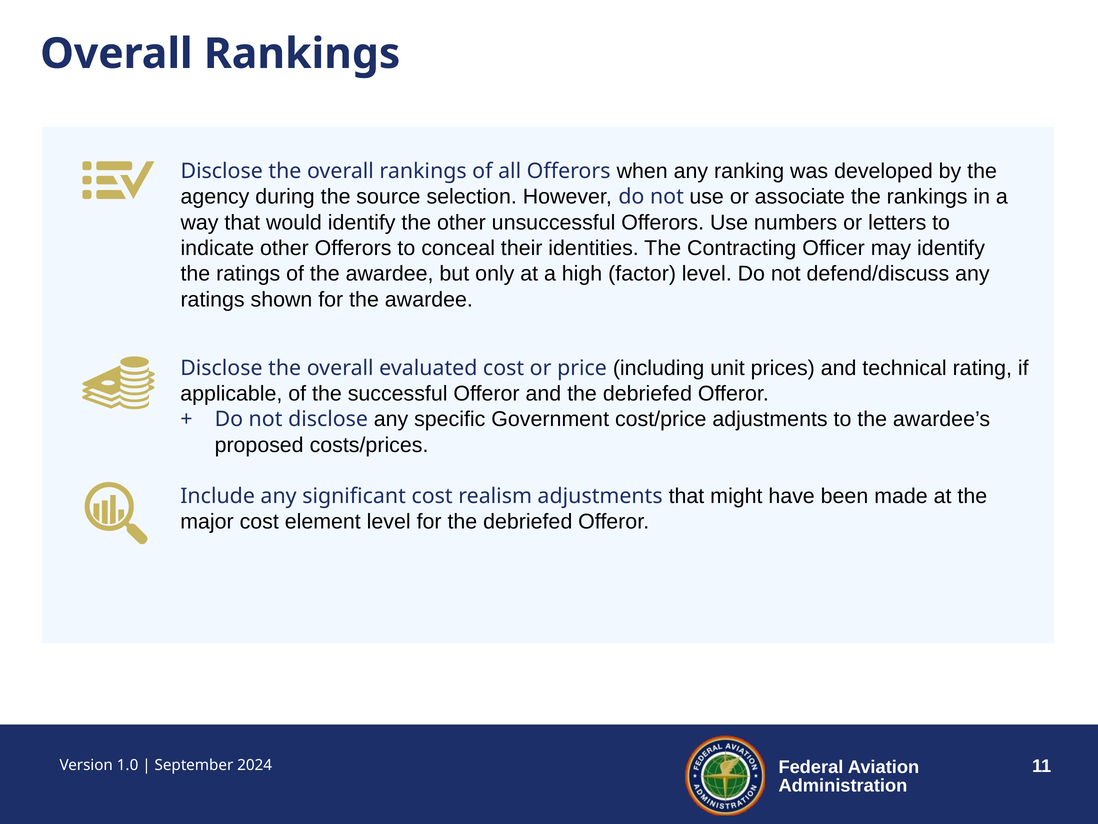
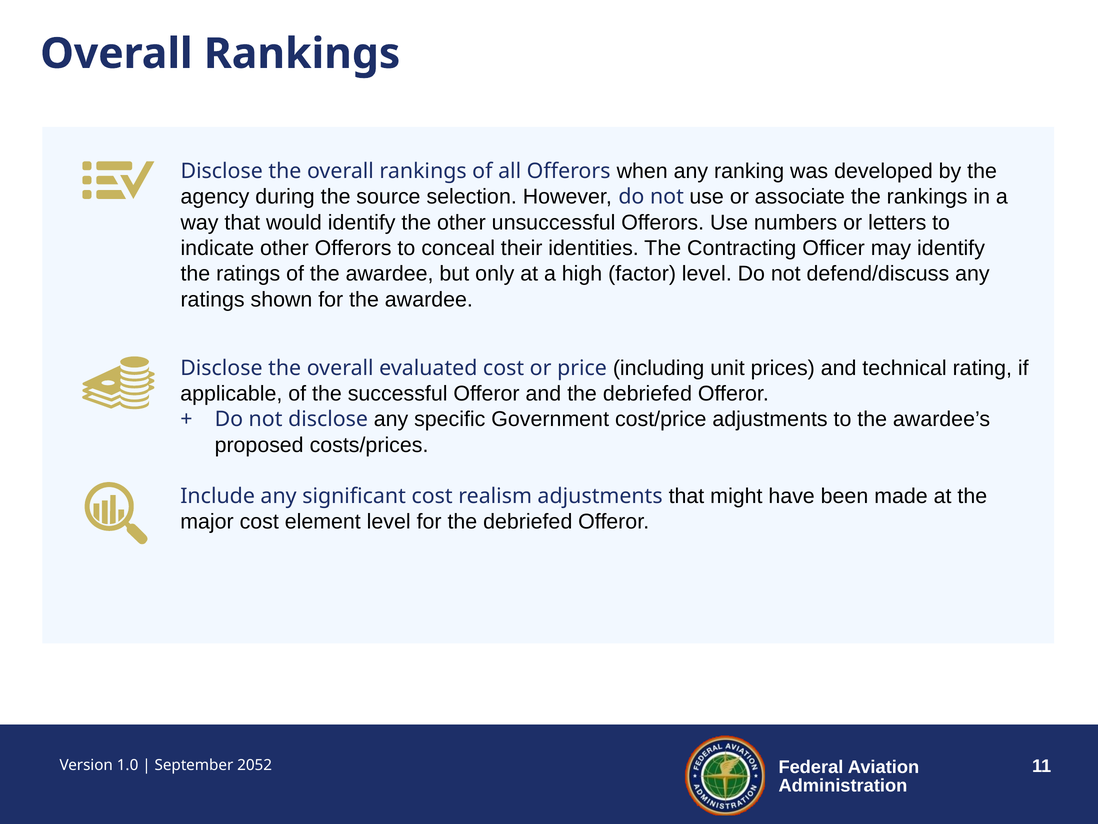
2024: 2024 -> 2052
